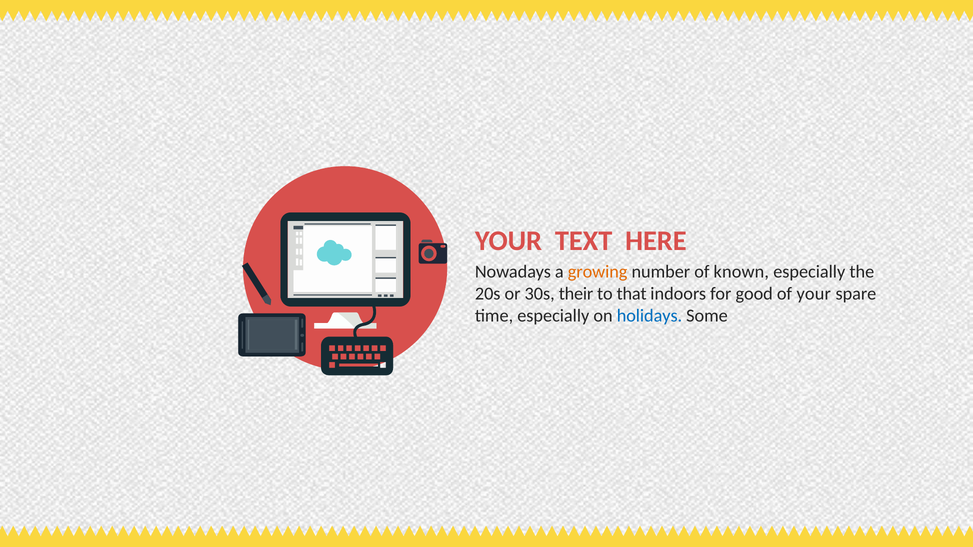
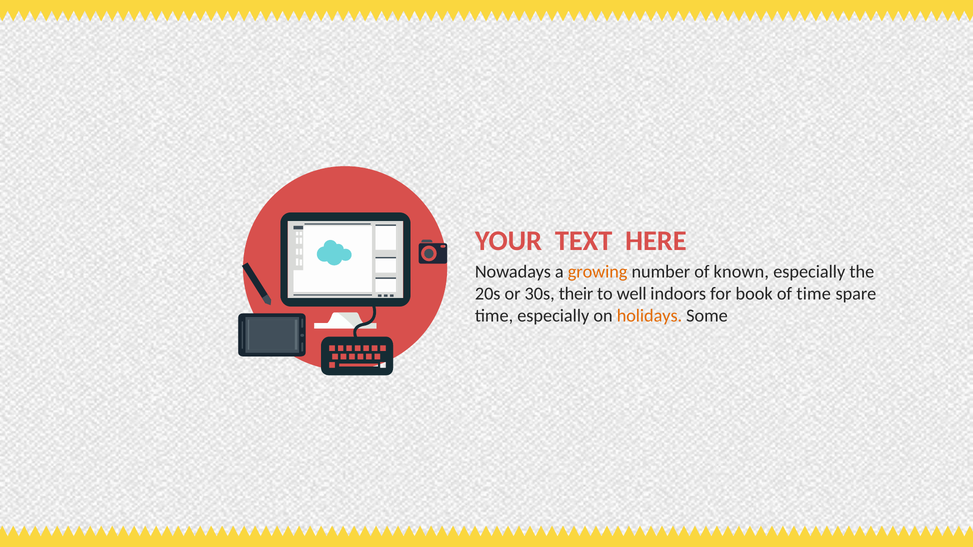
that: that -> well
good: good -> book
of your: your -> time
holidays colour: blue -> orange
